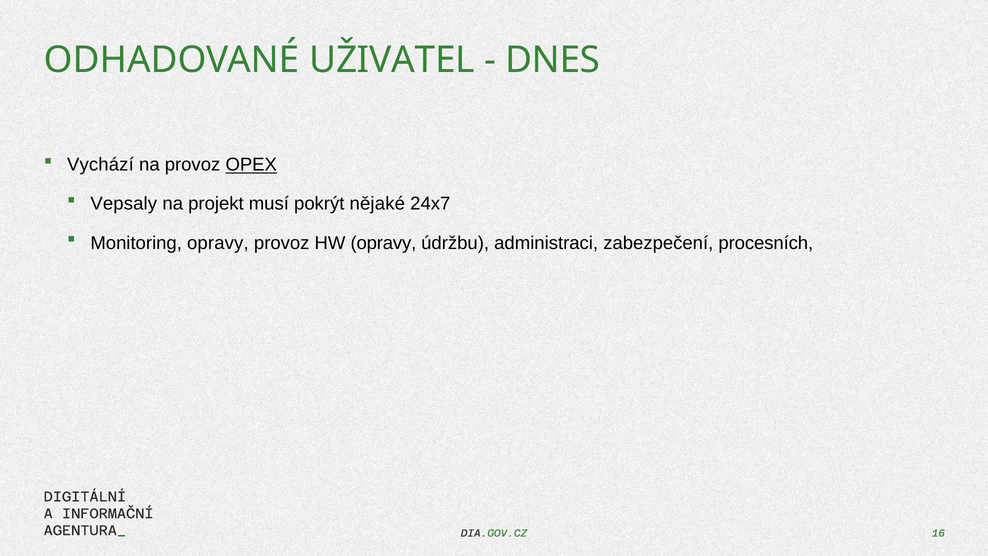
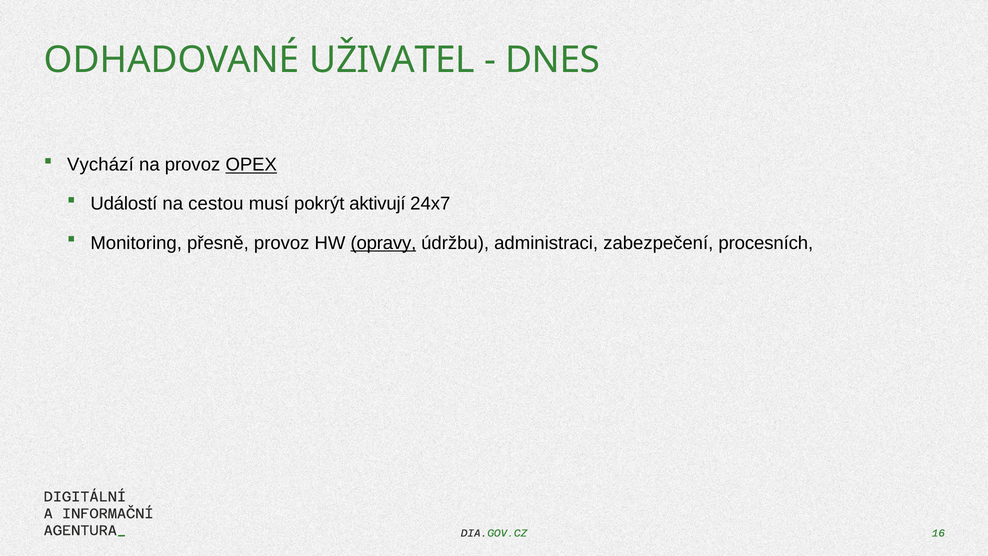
Vepsaly: Vepsaly -> Událostí
projekt: projekt -> cestou
nějaké: nějaké -> aktivují
Monitoring opravy: opravy -> přesně
opravy at (383, 243) underline: none -> present
